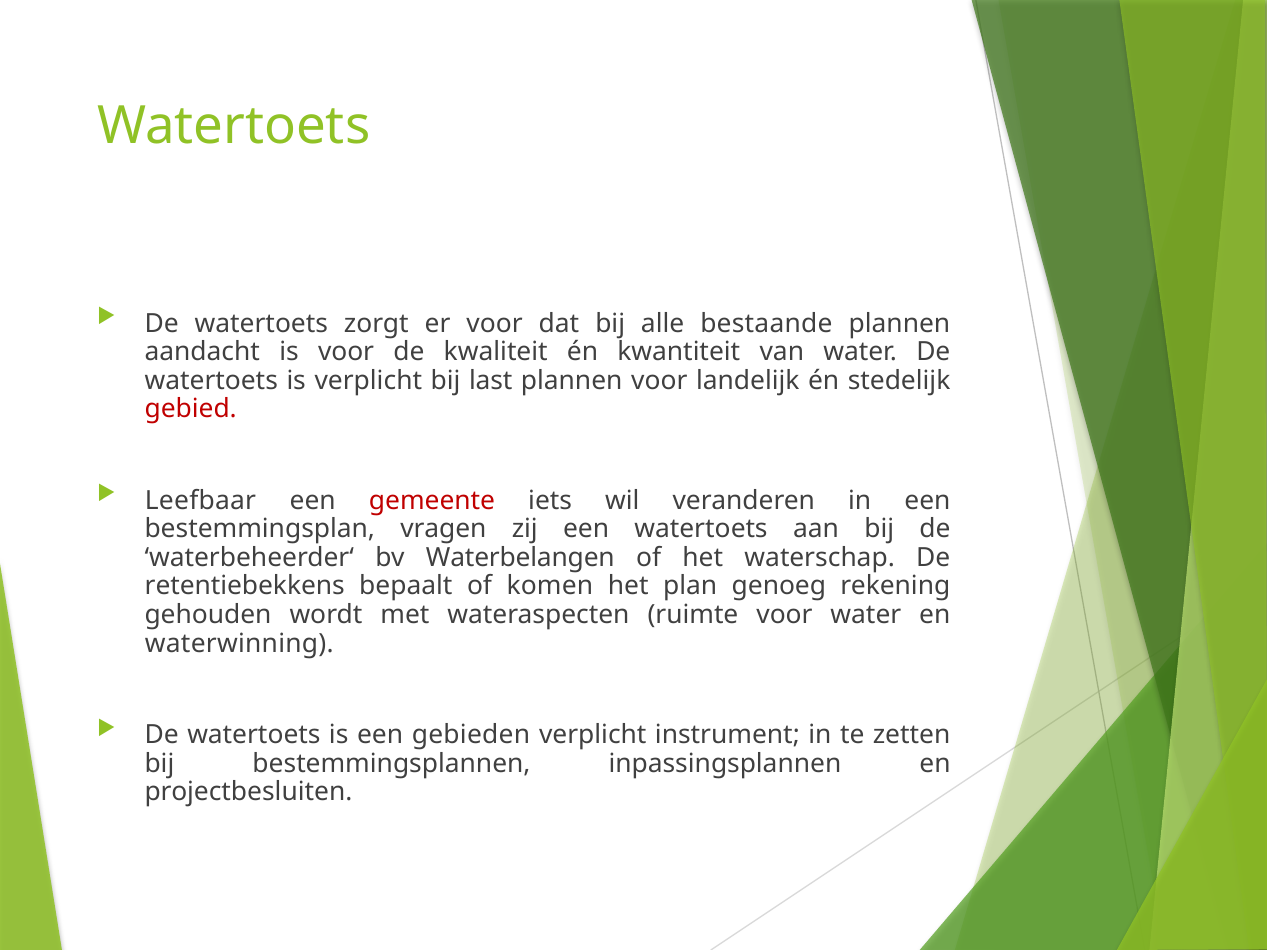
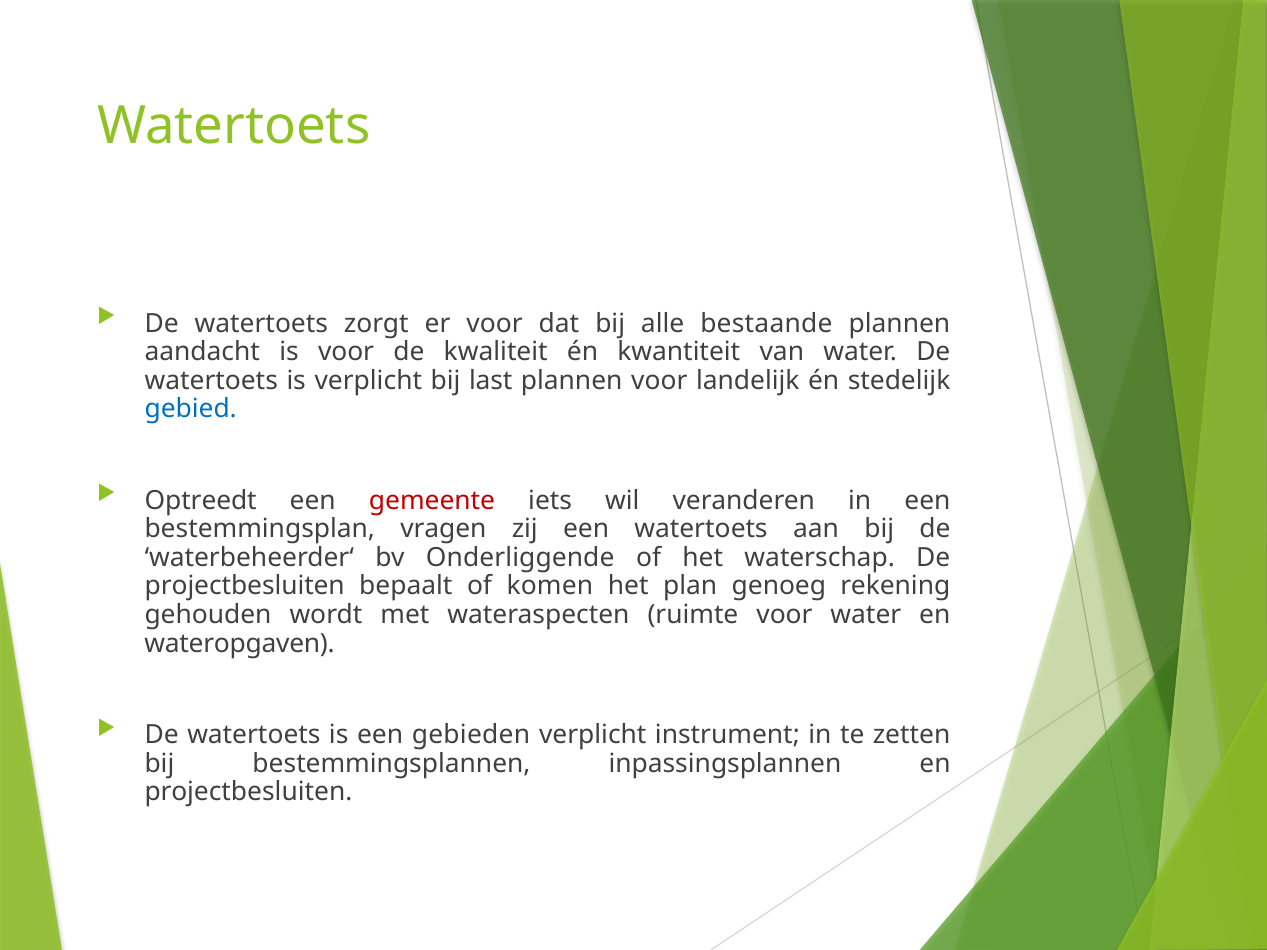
gebied colour: red -> blue
Leefbaar: Leefbaar -> Optreedt
Waterbelangen: Waterbelangen -> Onderliggende
retentiebekkens at (245, 586): retentiebekkens -> projectbesluiten
waterwinning: waterwinning -> wateropgaven
